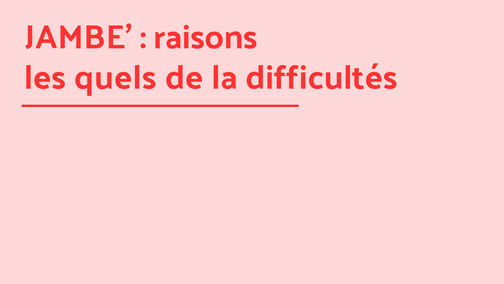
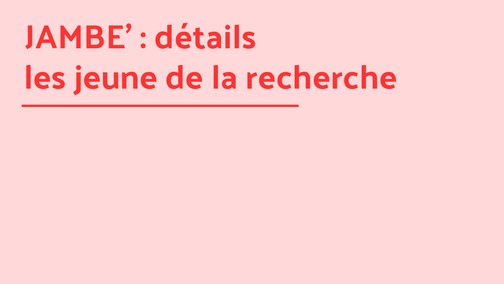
raisons: raisons -> détails
quels: quels -> jeune
difficultés: difficultés -> recherche
